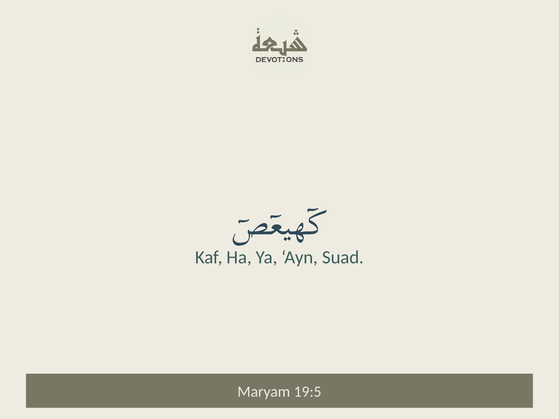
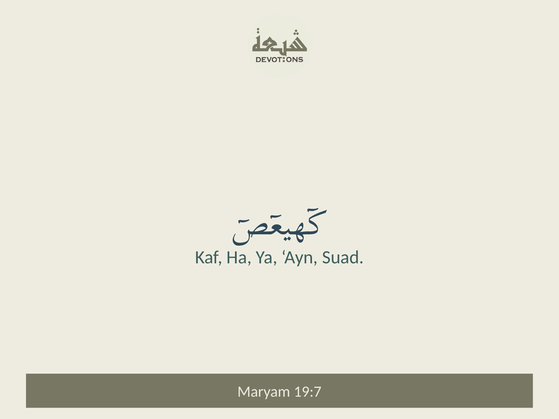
19:5: 19:5 -> 19:7
